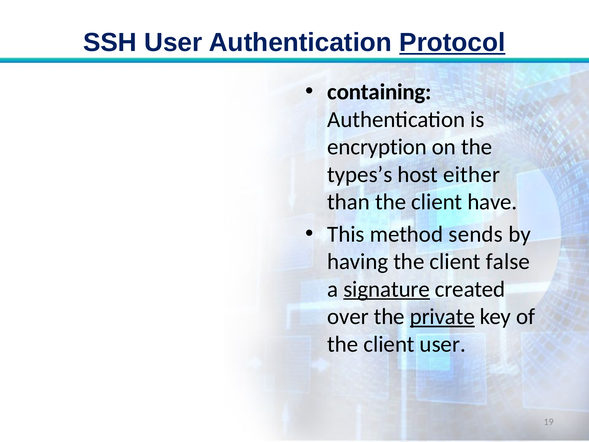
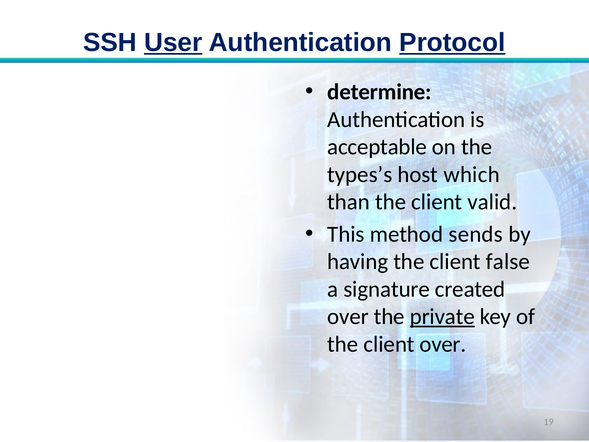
User at (173, 43) underline: none -> present
containing: containing -> determine
encryption: encryption -> acceptable
either: either -> which
have: have -> valid
signature underline: present -> none
client user: user -> over
